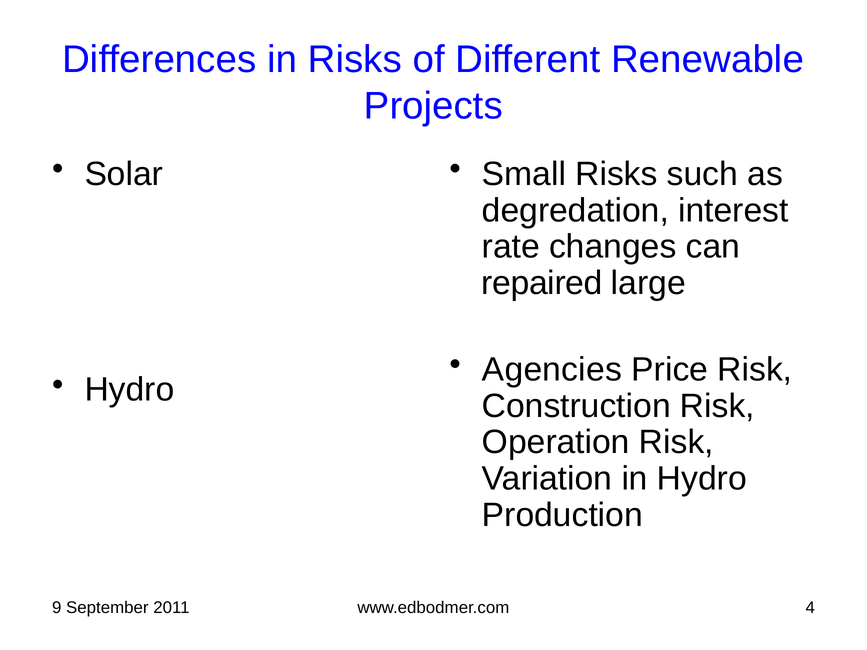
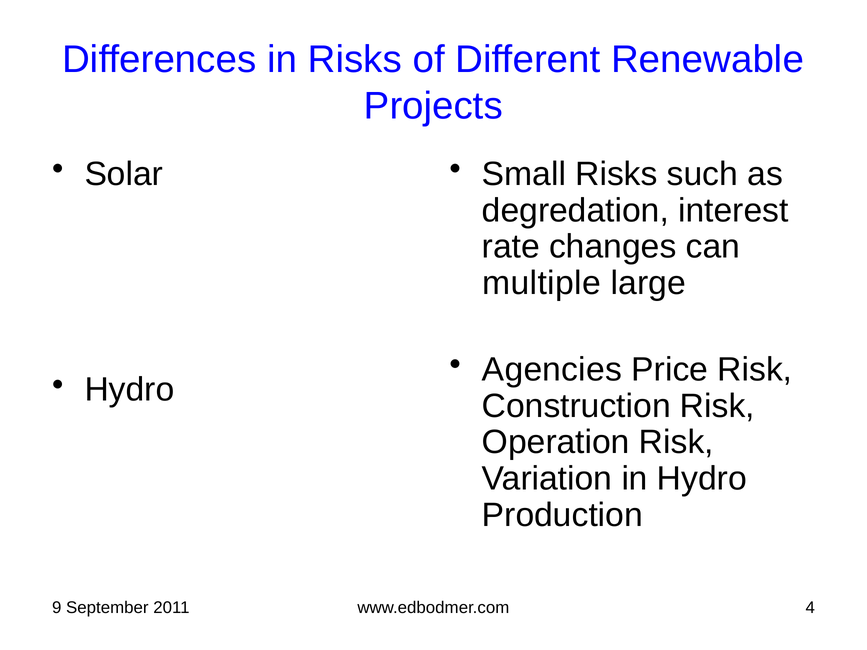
repaired: repaired -> multiple
